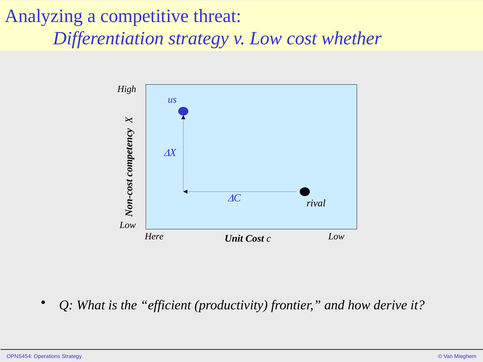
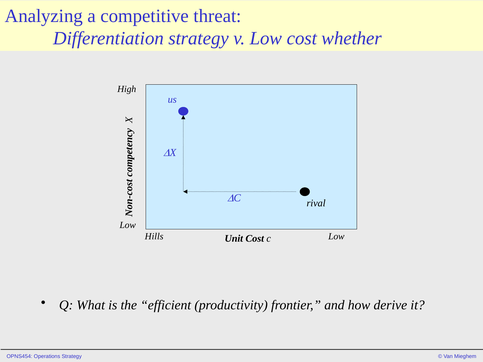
Here: Here -> Hills
